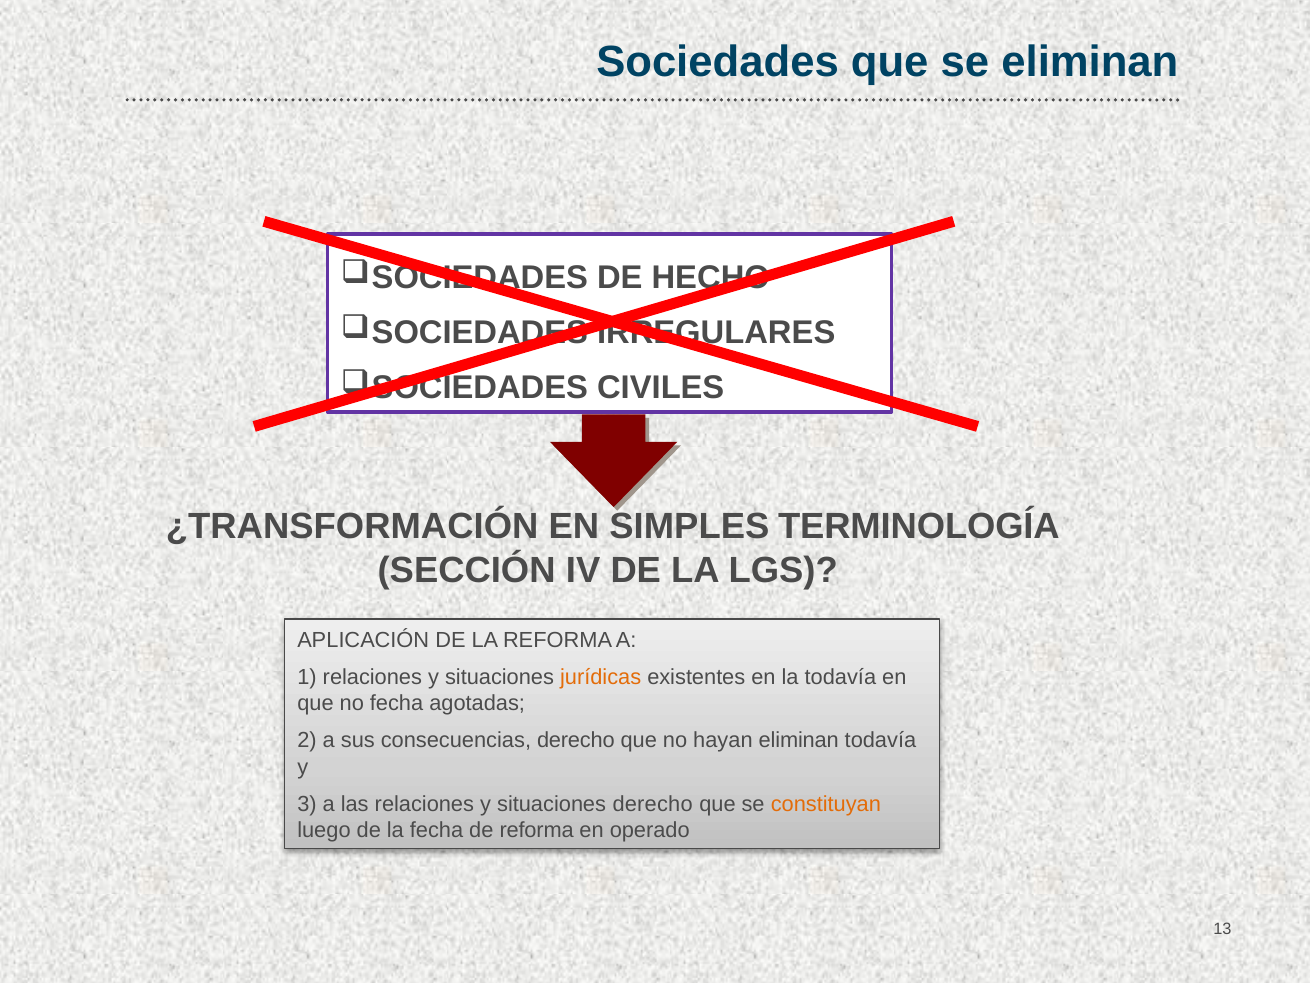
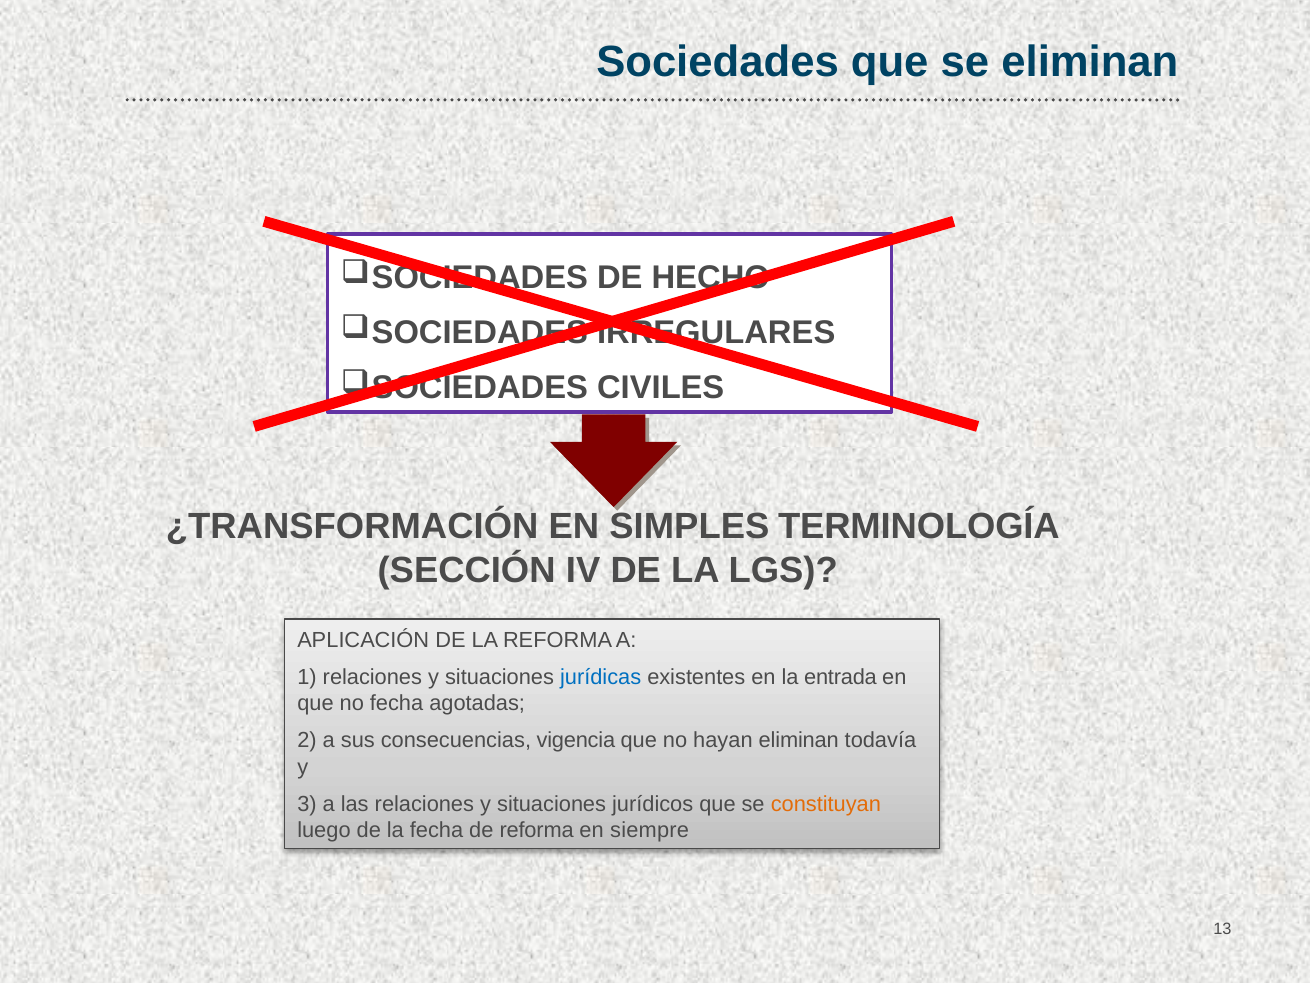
jurídicas colour: orange -> blue
la todavía: todavía -> entrada
consecuencias derecho: derecho -> vigencia
situaciones derecho: derecho -> jurídicos
operado: operado -> siempre
